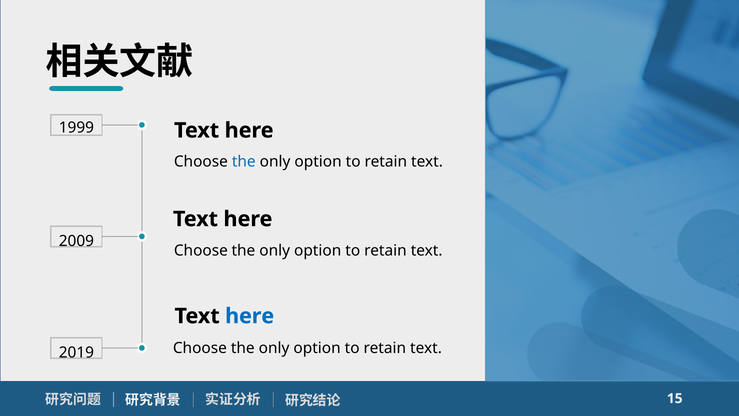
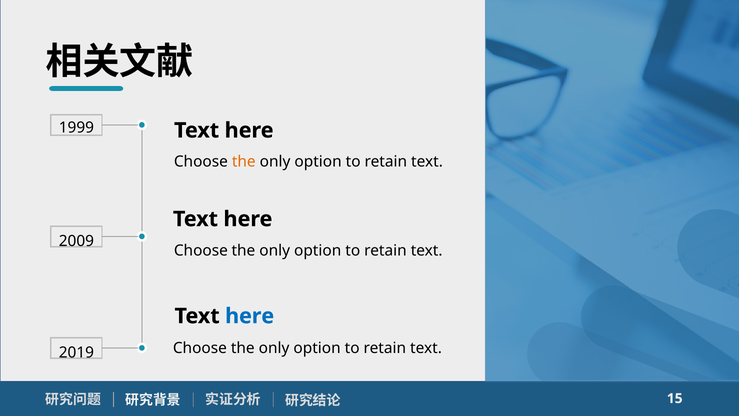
the at (244, 162) colour: blue -> orange
